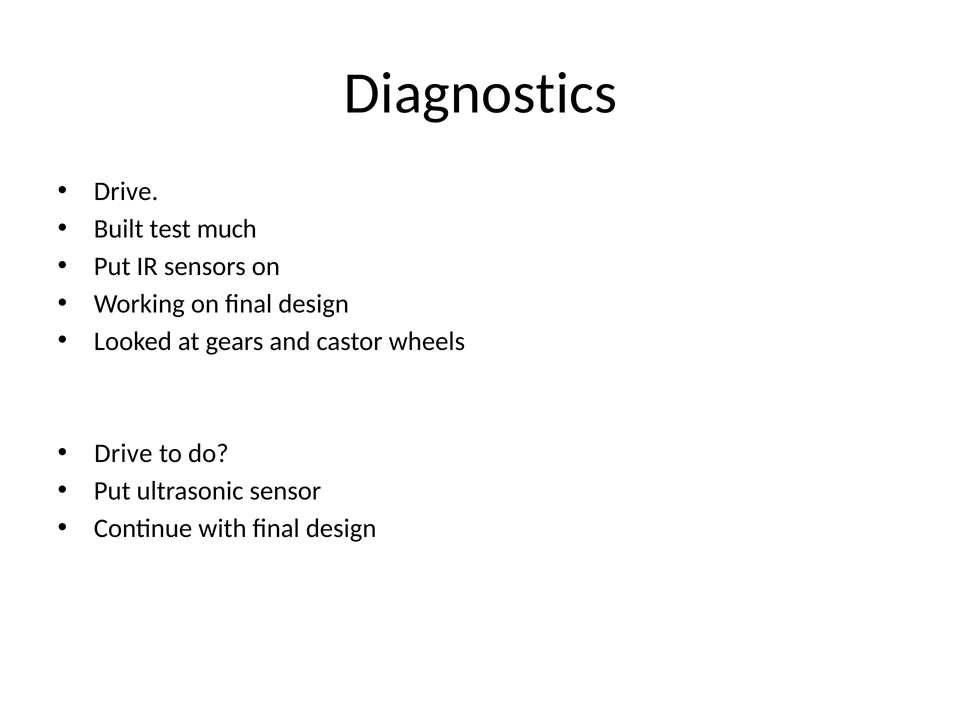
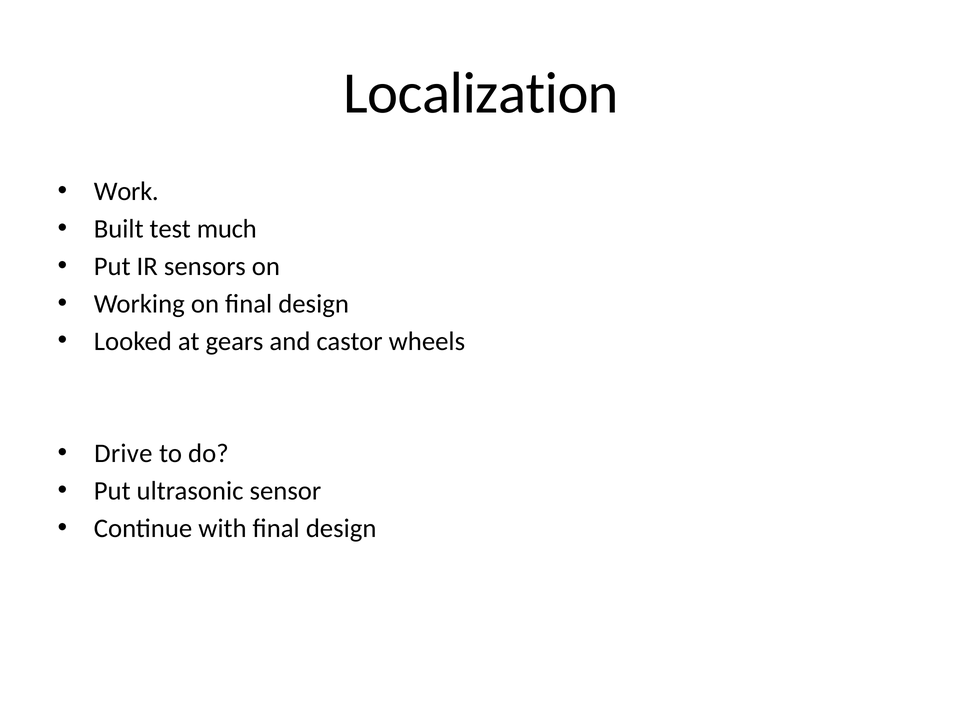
Diagnostics: Diagnostics -> Localization
Drive at (126, 191): Drive -> Work
